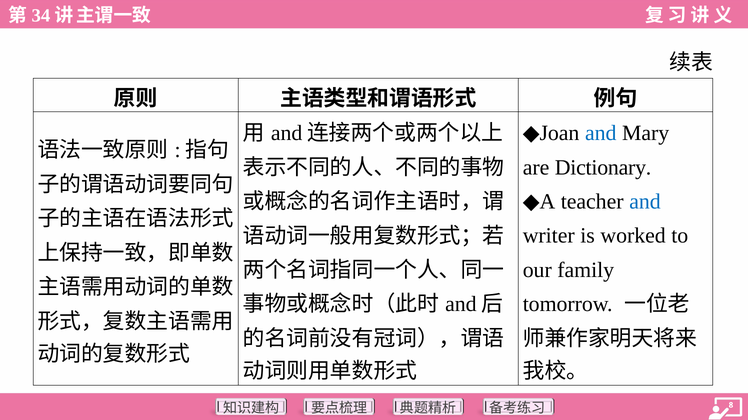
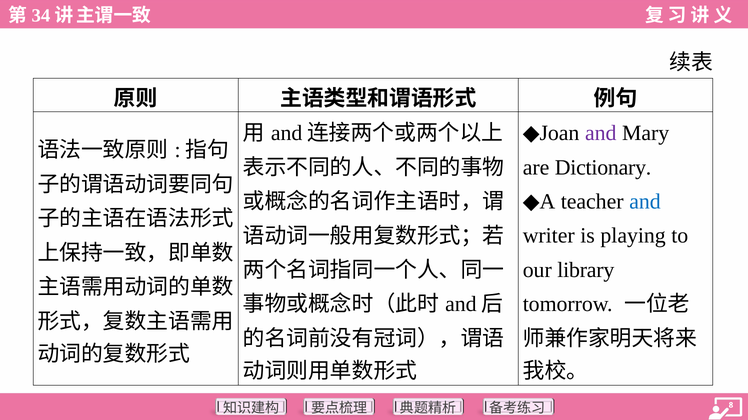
and at (601, 133) colour: blue -> purple
worked: worked -> playing
family: family -> library
